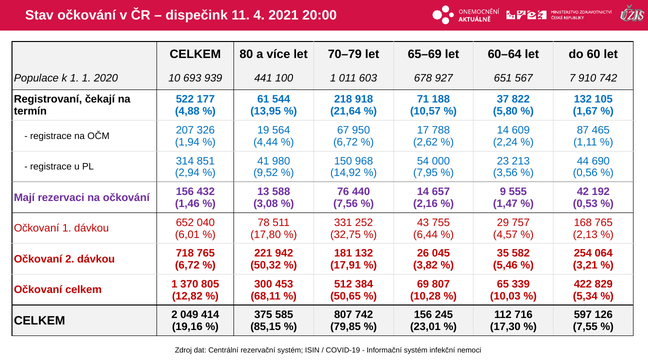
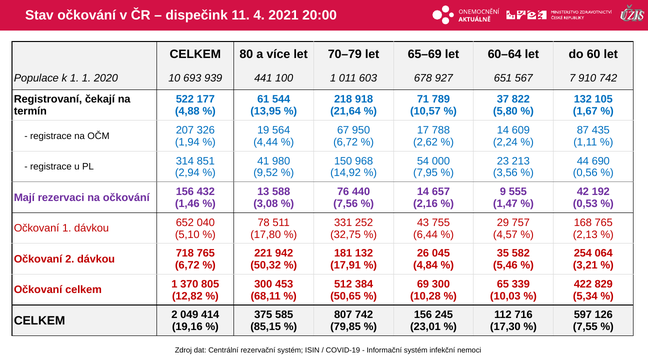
188: 188 -> 789
465: 465 -> 435
6,01: 6,01 -> 5,10
3,82: 3,82 -> 4,84
69 807: 807 -> 300
